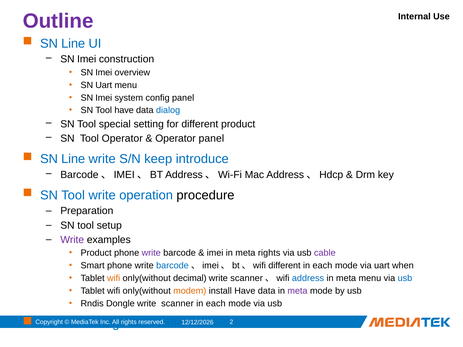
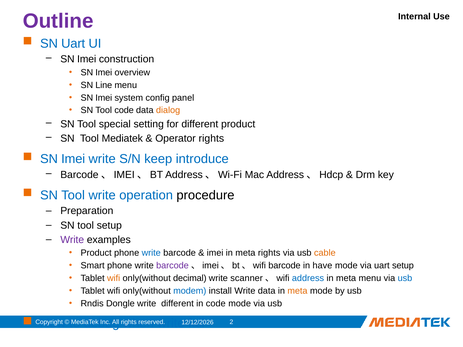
Line at (73, 43): Line -> Uart
SN Uart: Uart -> Line
Tool have: have -> code
dialog colour: blue -> orange
Tool Operator: Operator -> Mediatek
Operator panel: panel -> rights
Line at (73, 159): Line -> Imei
write at (151, 253) colour: purple -> blue
cable colour: purple -> orange
barcode at (172, 266) colour: blue -> purple
different at (284, 266): different -> barcode
each at (322, 266): each -> have
uart when: when -> setup
modem colour: orange -> blue
install Have: Have -> Write
meta at (297, 291) colour: purple -> orange
Dongle write scanner: scanner -> different
each at (216, 304): each -> code
